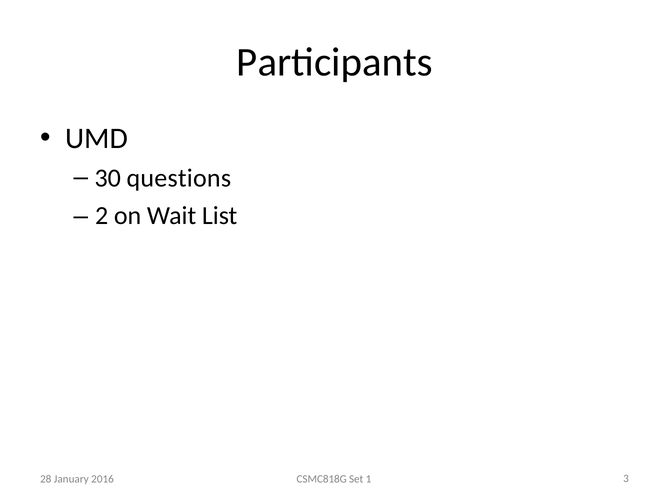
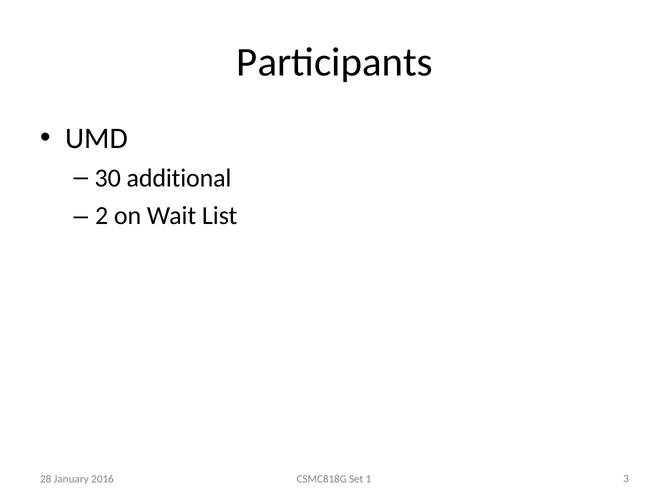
questions: questions -> additional
